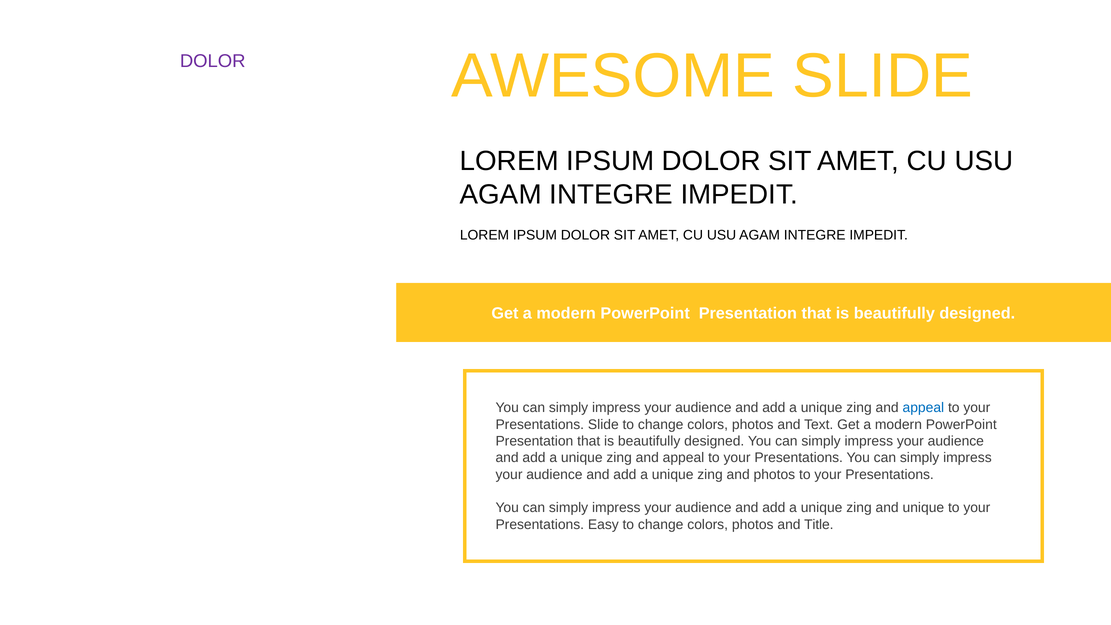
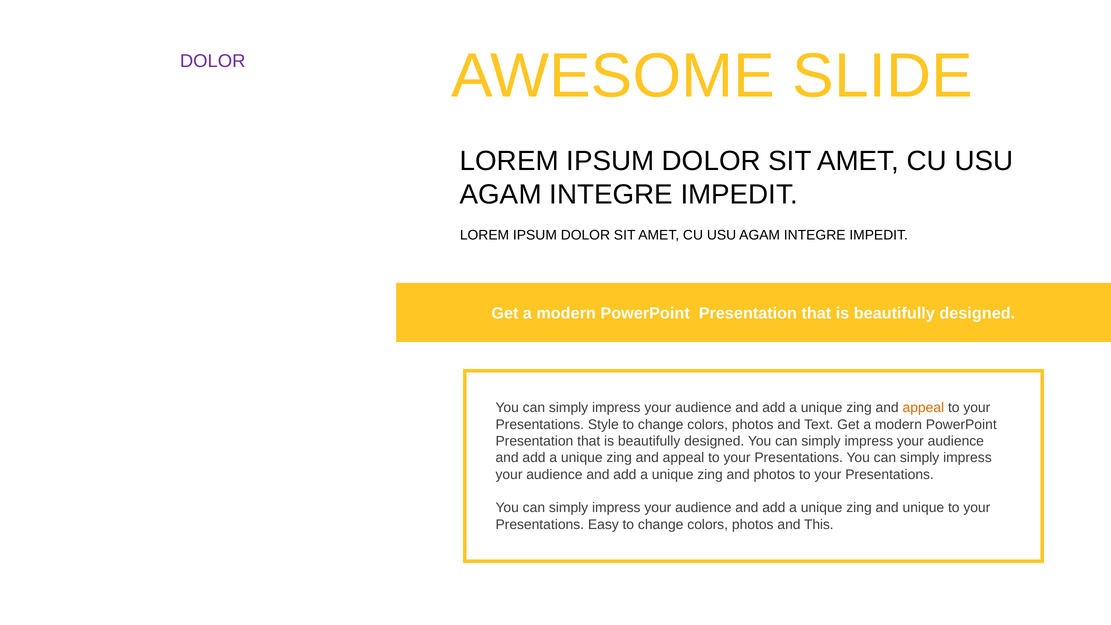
appeal at (923, 408) colour: blue -> orange
Presentations Slide: Slide -> Style
Title: Title -> This
